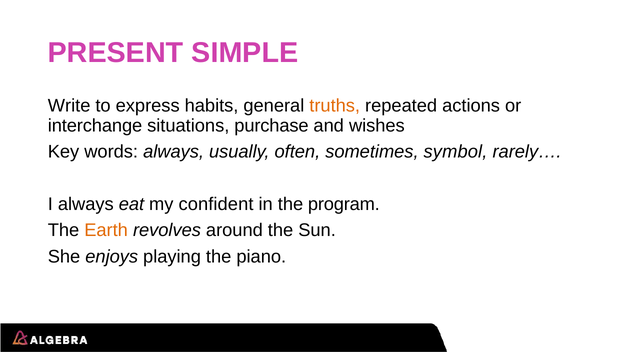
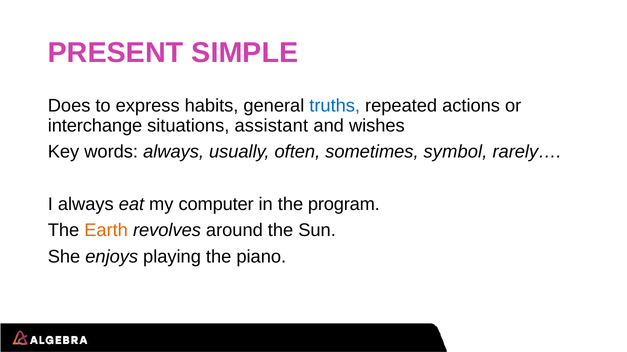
Write: Write -> Does
truths colour: orange -> blue
purchase: purchase -> assistant
confident: confident -> computer
